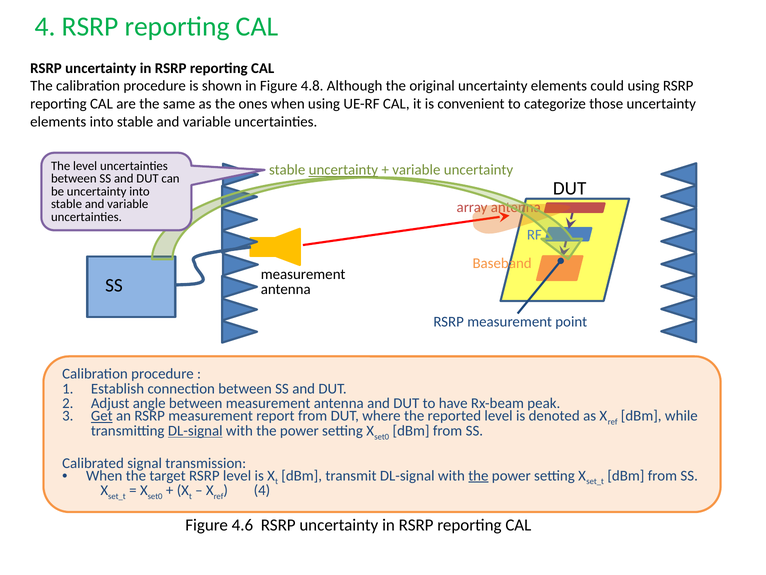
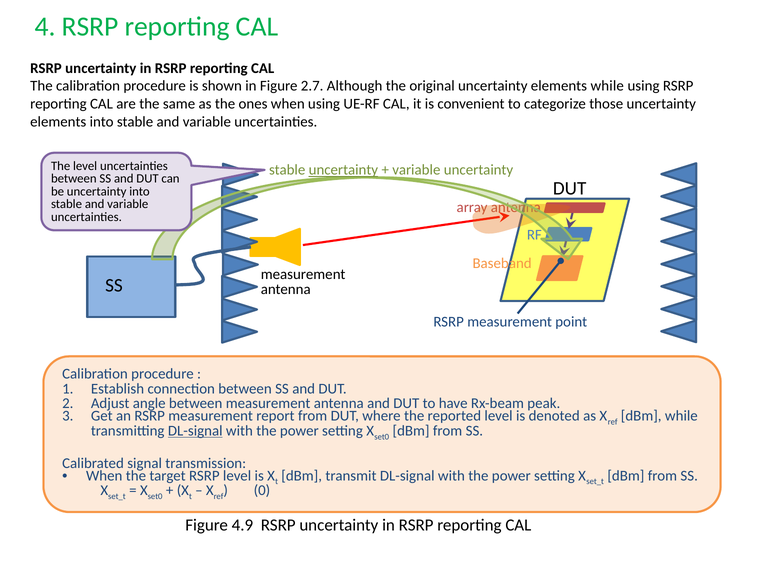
4.8: 4.8 -> 2.7
elements could: could -> while
Get underline: present -> none
the at (478, 475) underline: present -> none
4 at (262, 490): 4 -> 0
4.6: 4.6 -> 4.9
